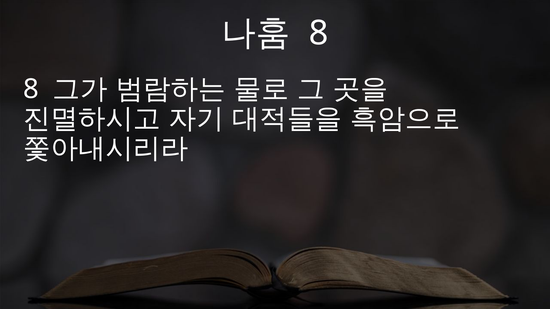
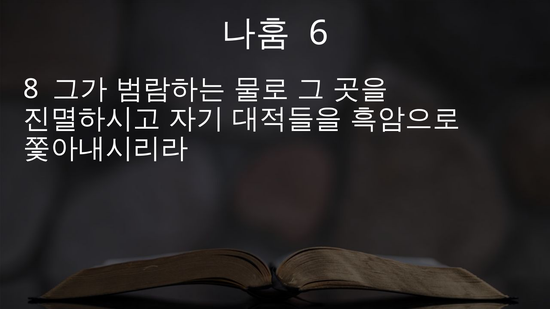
8 at (319, 33): 8 -> 6
